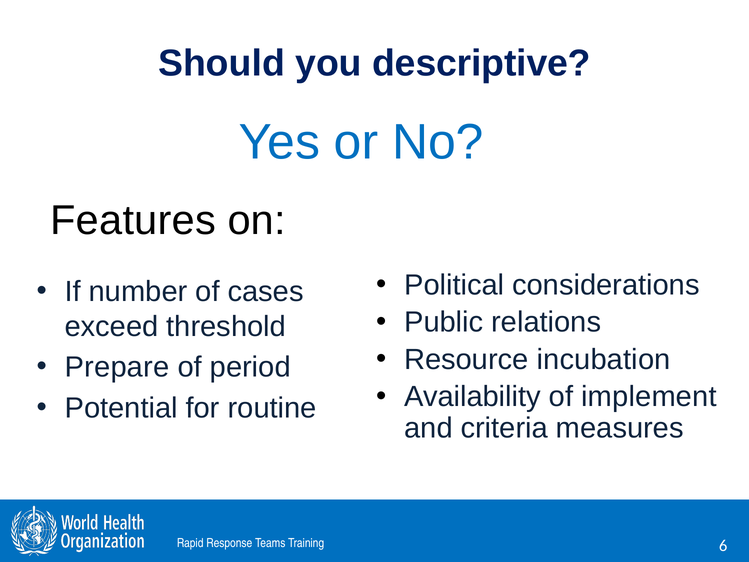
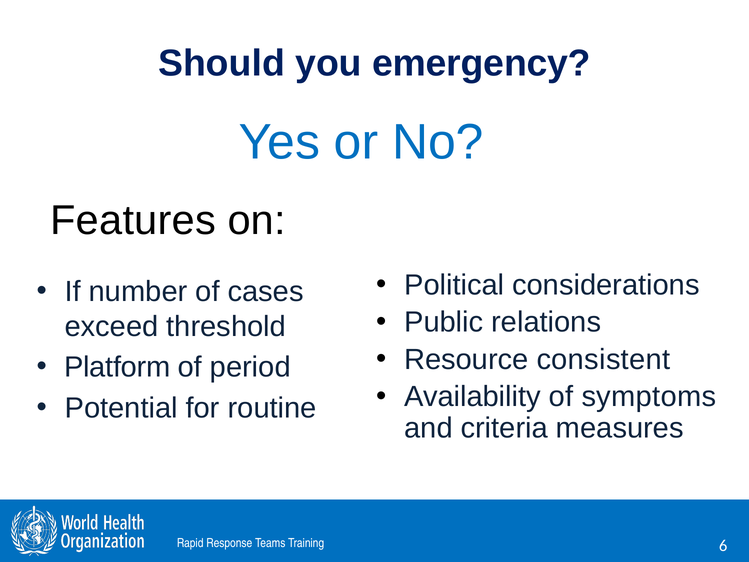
descriptive: descriptive -> emergency
incubation: incubation -> consistent
Prepare: Prepare -> Platform
implement: implement -> symptoms
